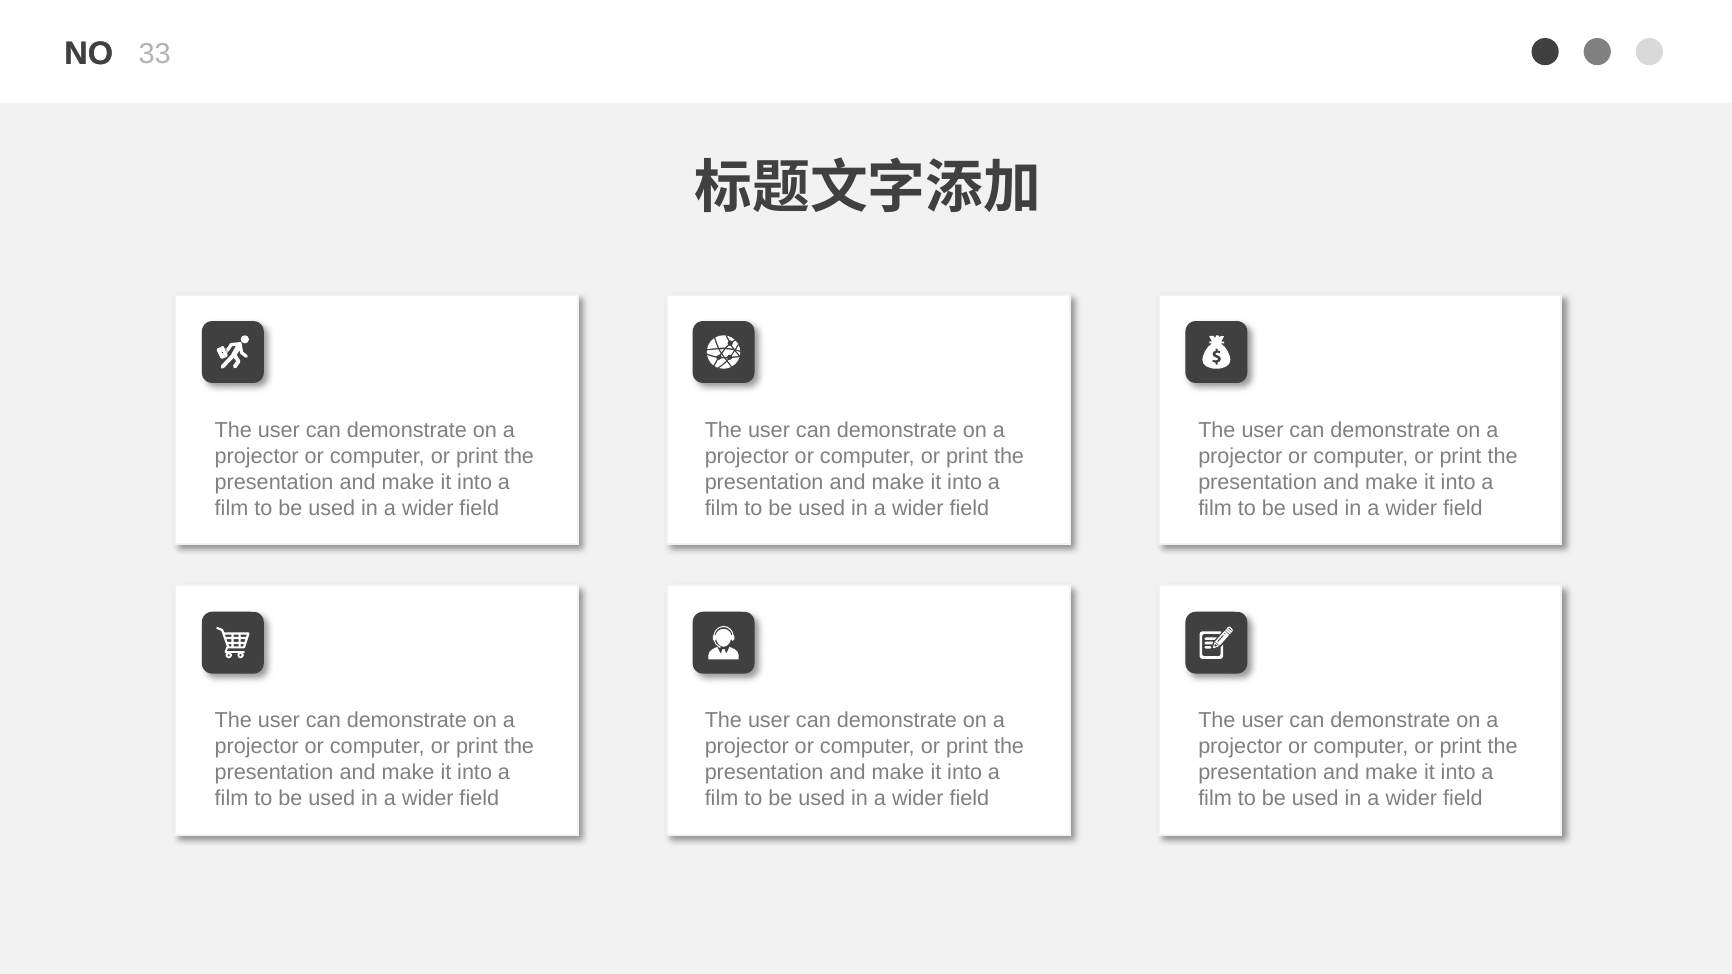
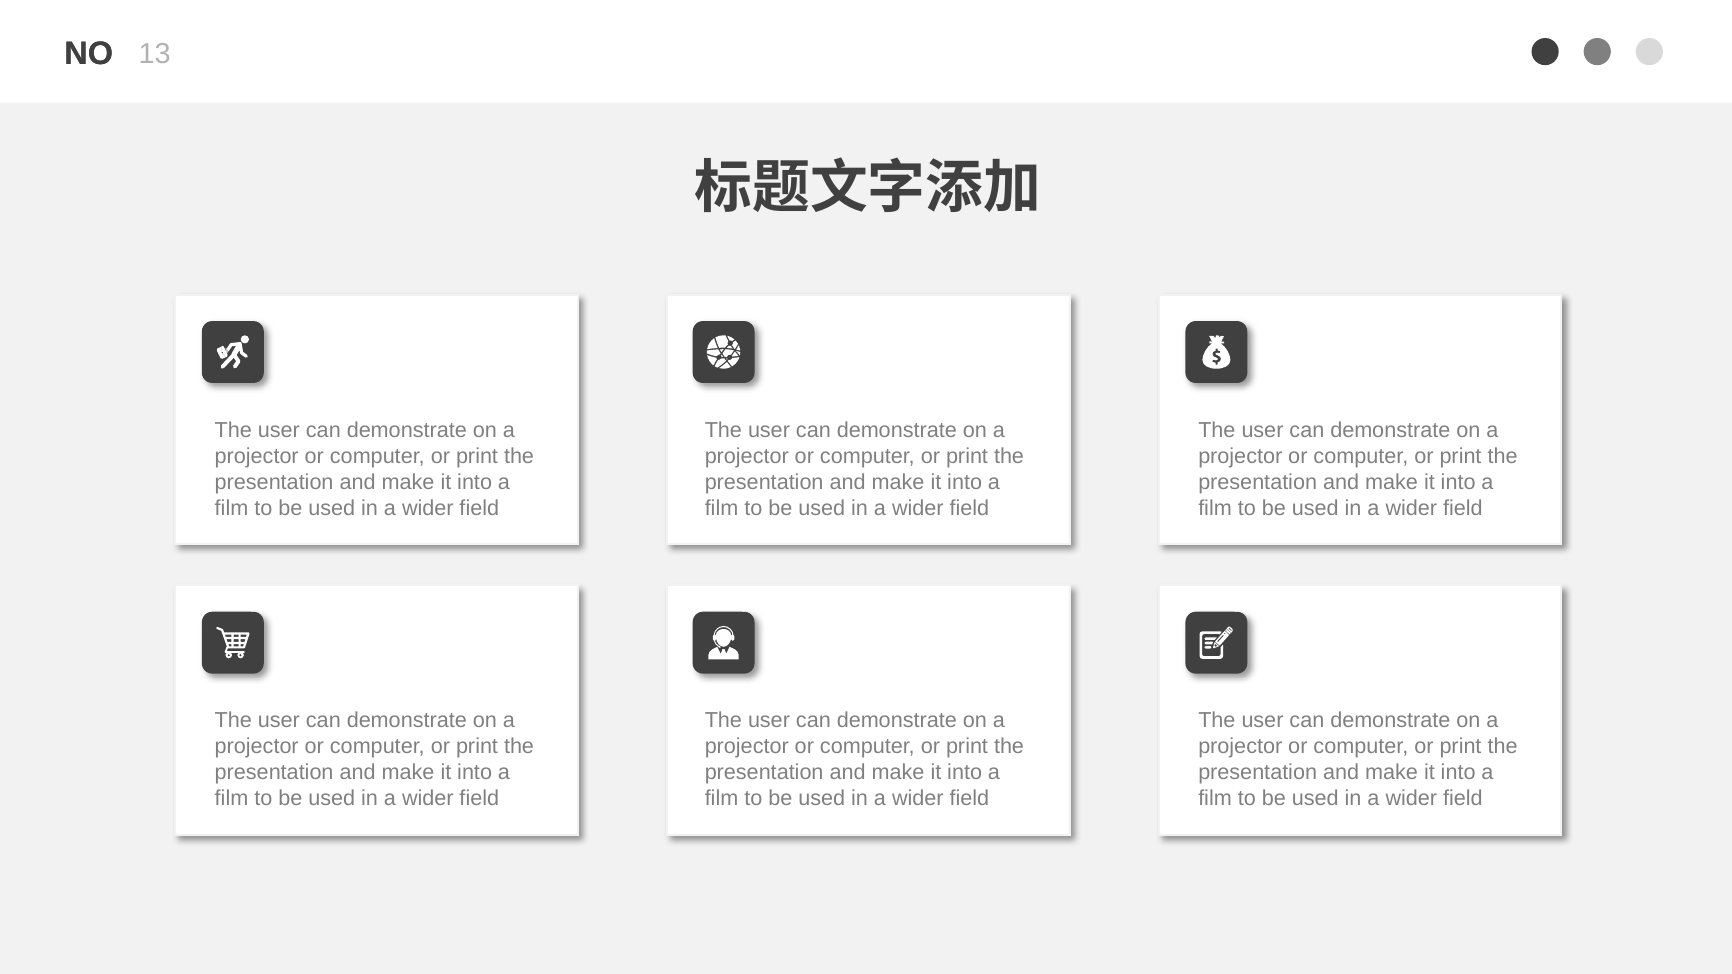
33: 33 -> 13
